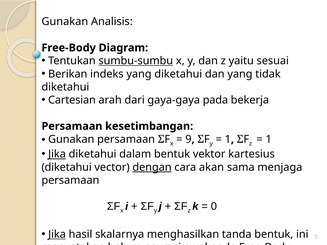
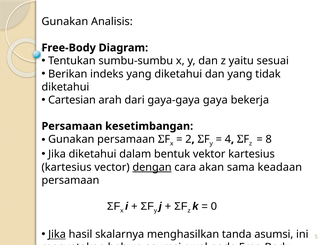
sumbu-sumbu underline: present -> none
gaya-gaya pada: pada -> gaya
9: 9 -> 2
1 at (228, 139): 1 -> 4
1 at (269, 139): 1 -> 8
Jika at (57, 154) underline: present -> none
diketahui at (67, 167): diketahui -> kartesius
menjaga: menjaga -> keadaan
tanda bentuk: bentuk -> asumsi
